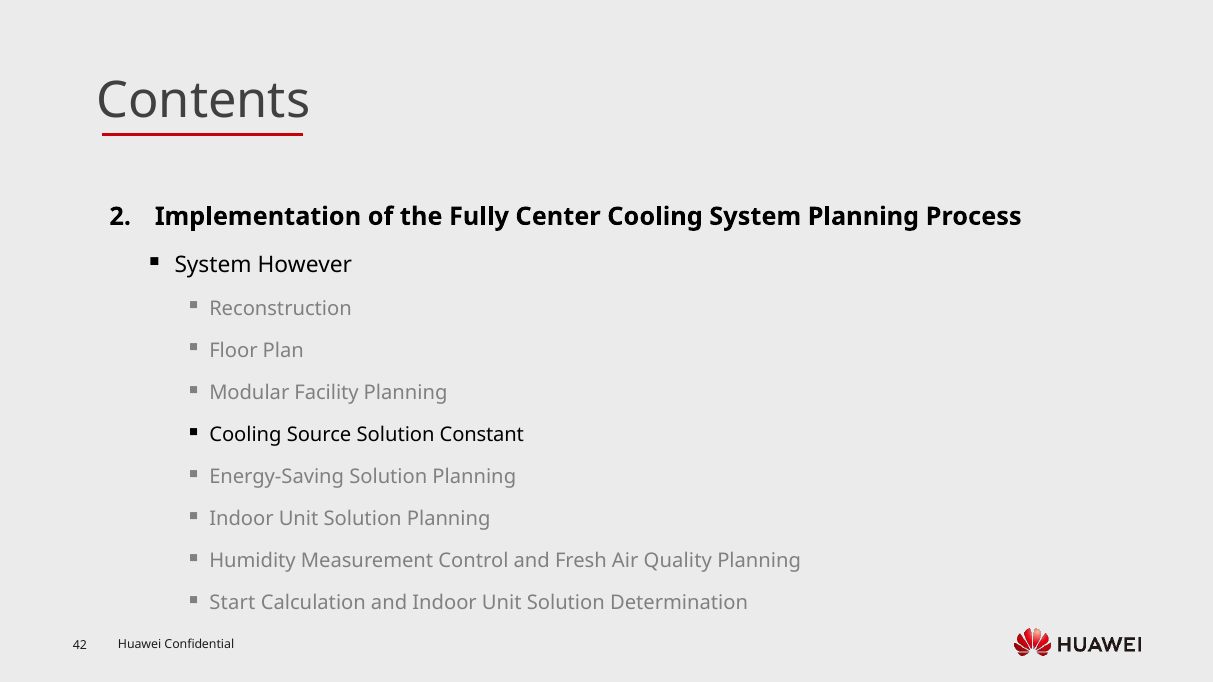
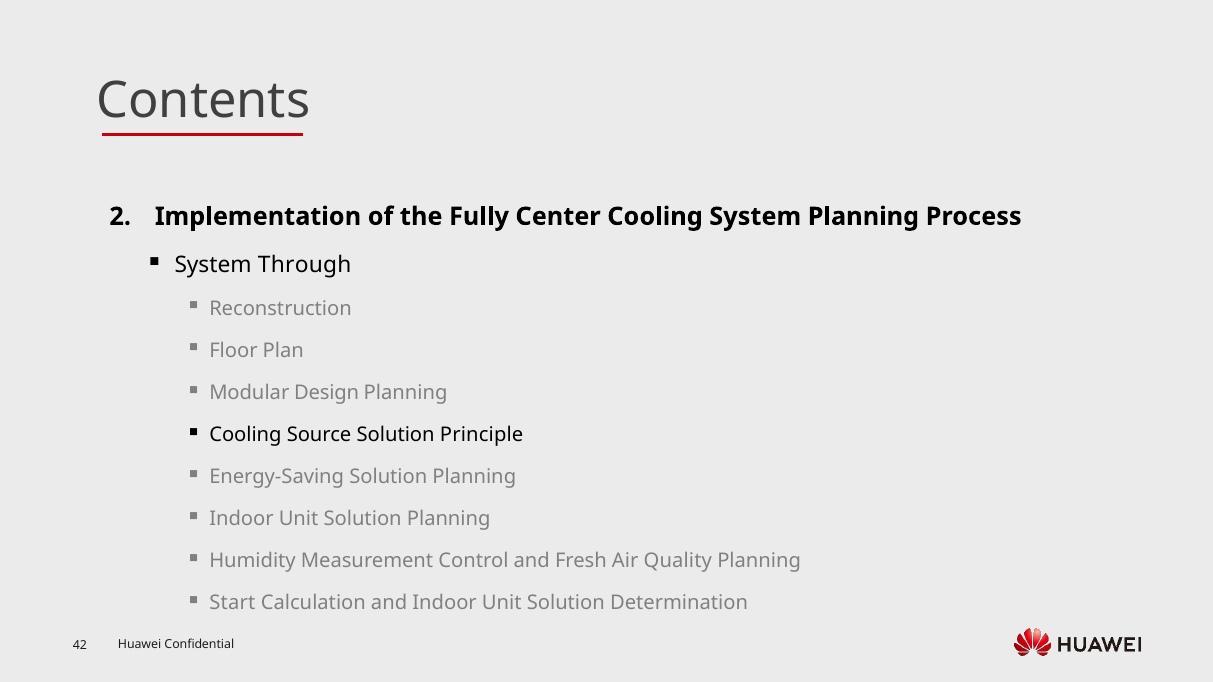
However: However -> Through
Facility: Facility -> Design
Constant: Constant -> Principle
